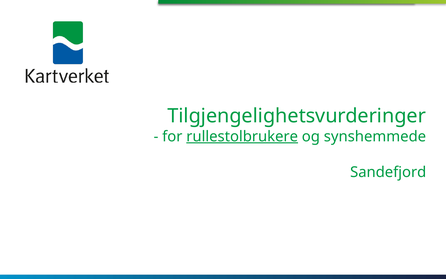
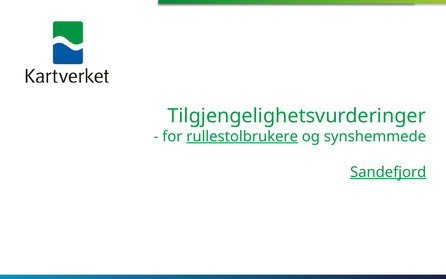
Sandefjord underline: none -> present
